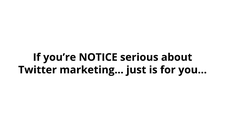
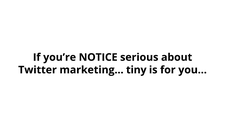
just: just -> tiny
